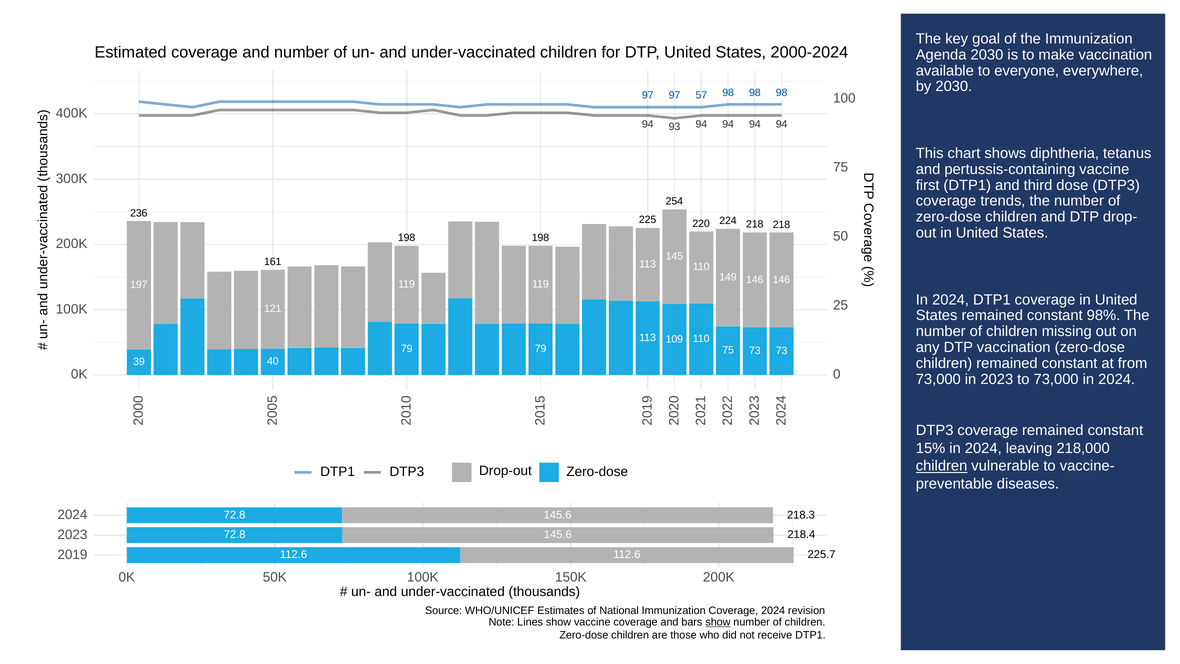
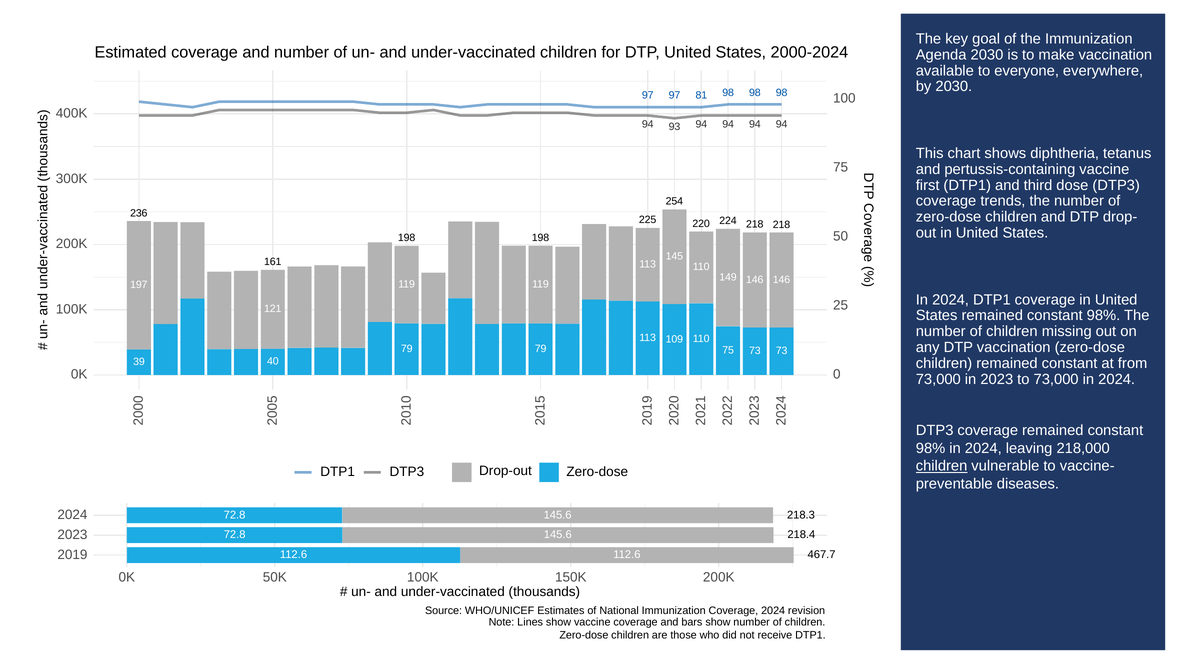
57: 57 -> 81
15% at (931, 448): 15% -> 98%
225.7: 225.7 -> 467.7
show at (718, 622) underline: present -> none
